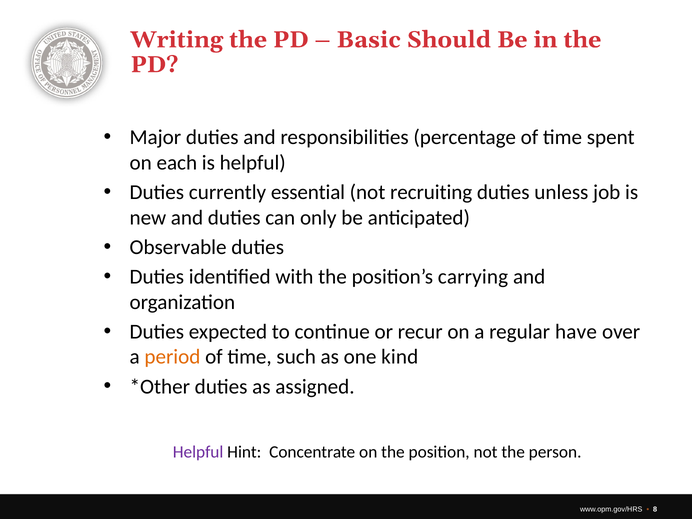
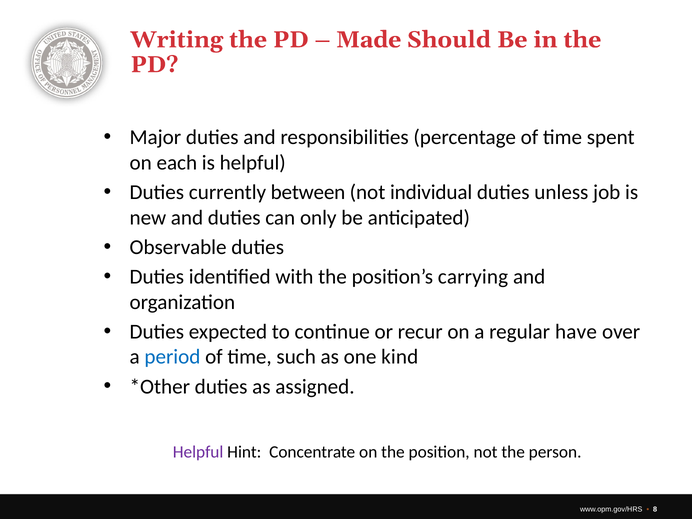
Basic: Basic -> Made
essential: essential -> between
recruiting: recruiting -> individual
period colour: orange -> blue
